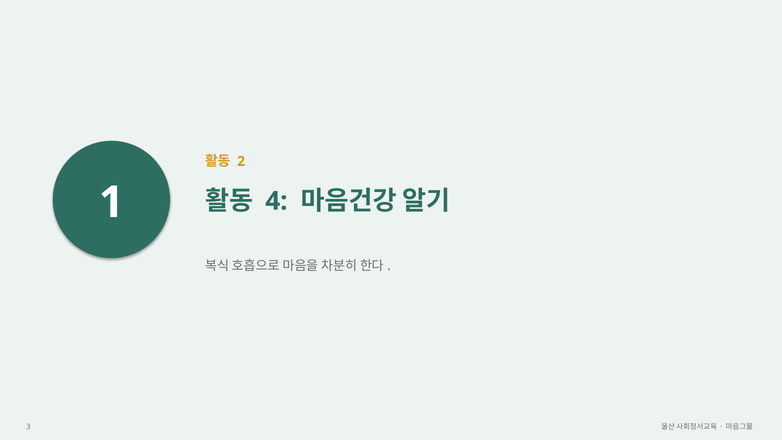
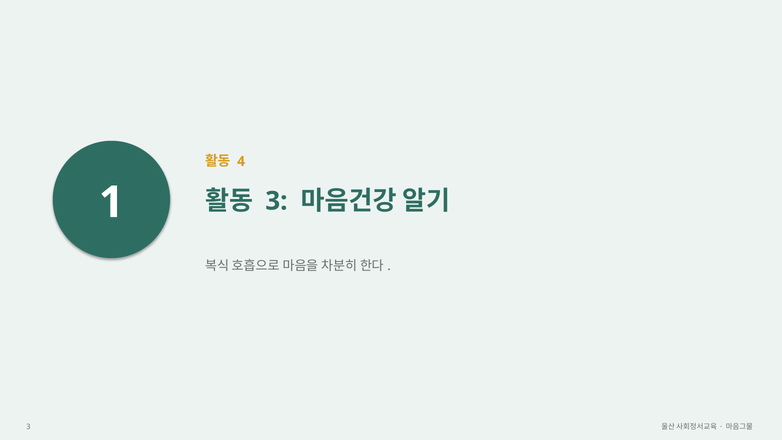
2: 2 -> 4
4 at (276, 201): 4 -> 3
